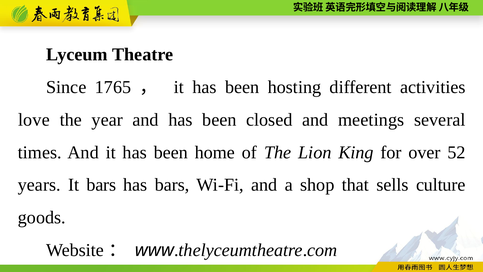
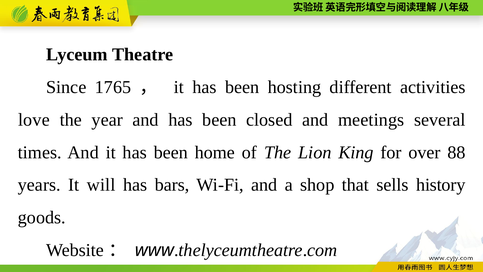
52: 52 -> 88
It bars: bars -> will
culture: culture -> history
